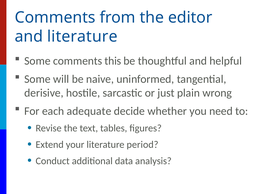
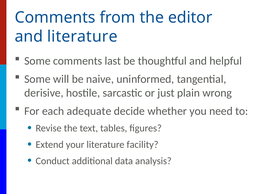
this: this -> last
period: period -> facility
